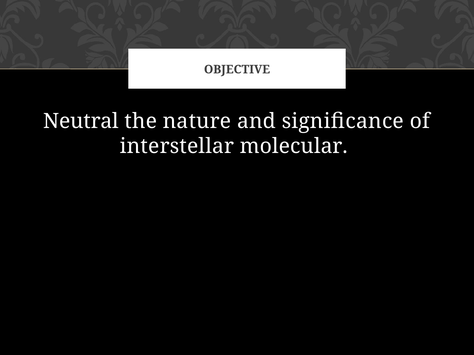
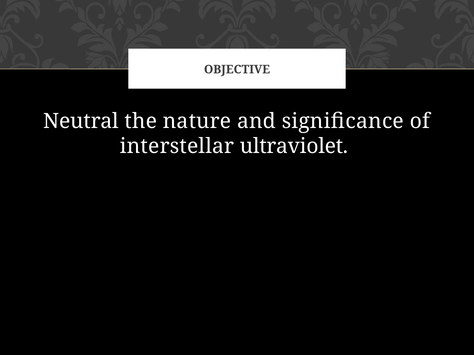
molecular: molecular -> ultraviolet
